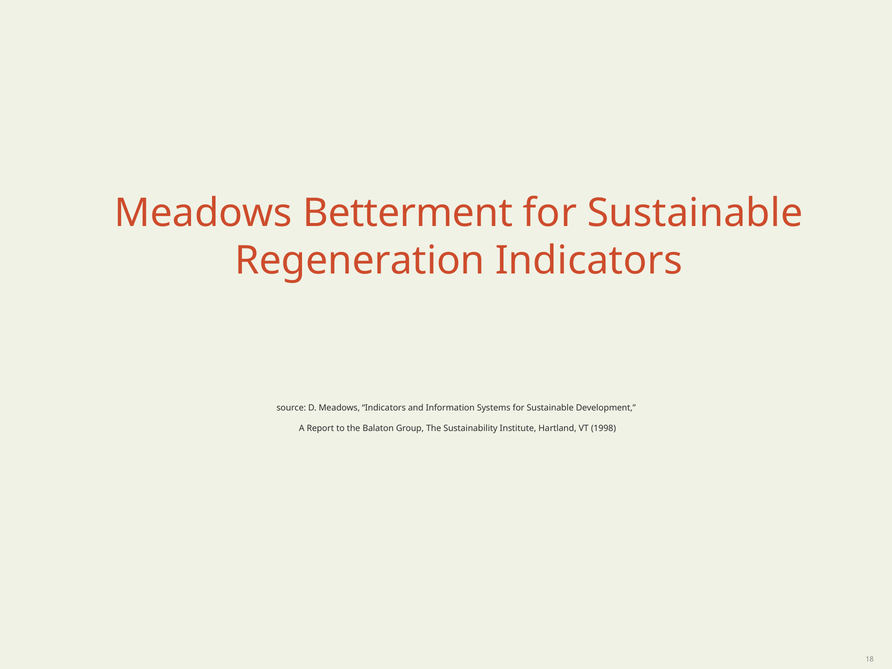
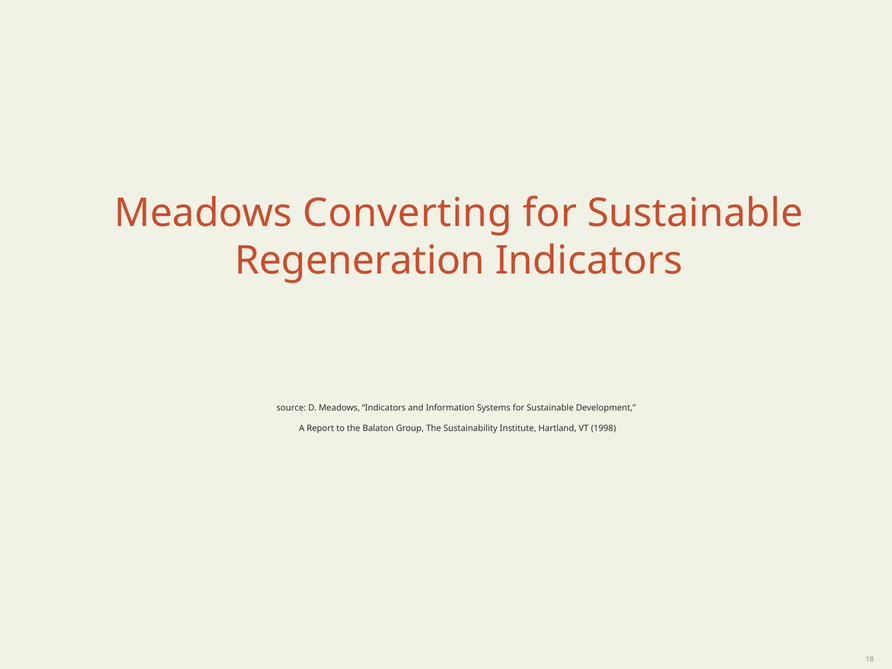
Betterment: Betterment -> Converting
